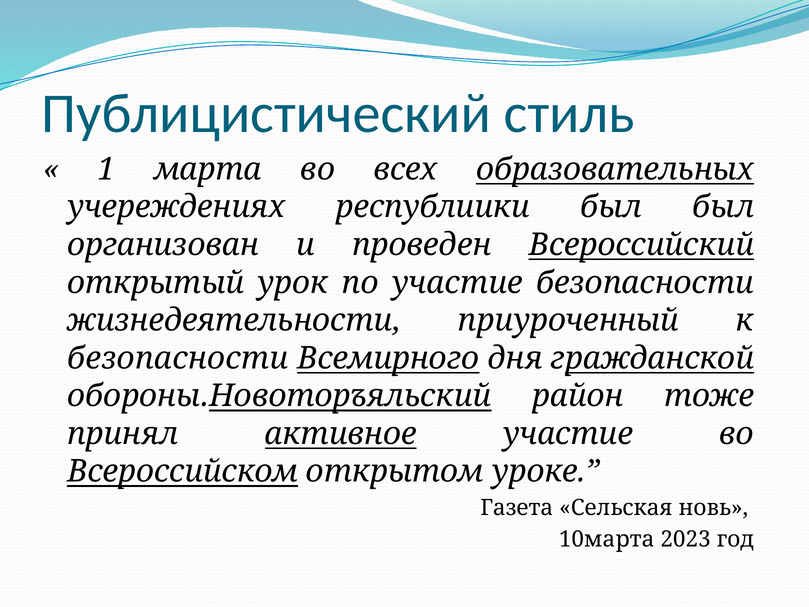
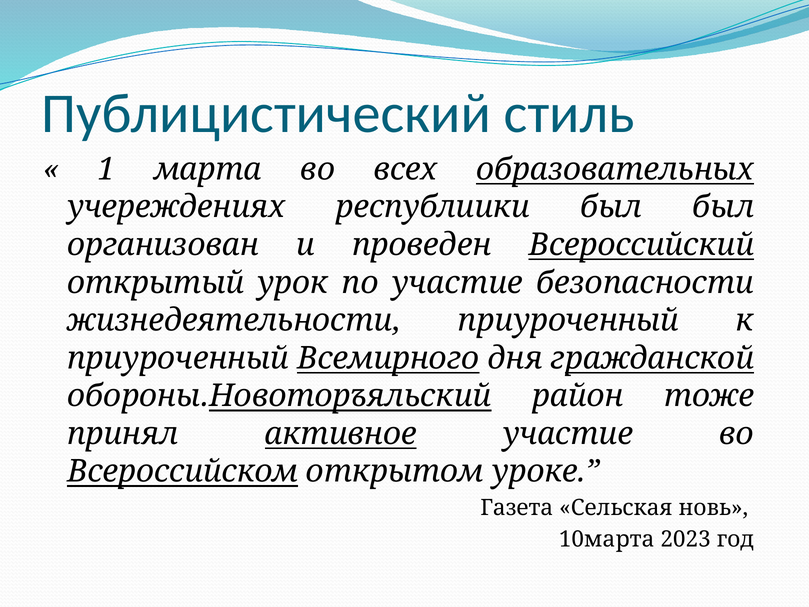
безопасности at (178, 358): безопасности -> приуроченный
